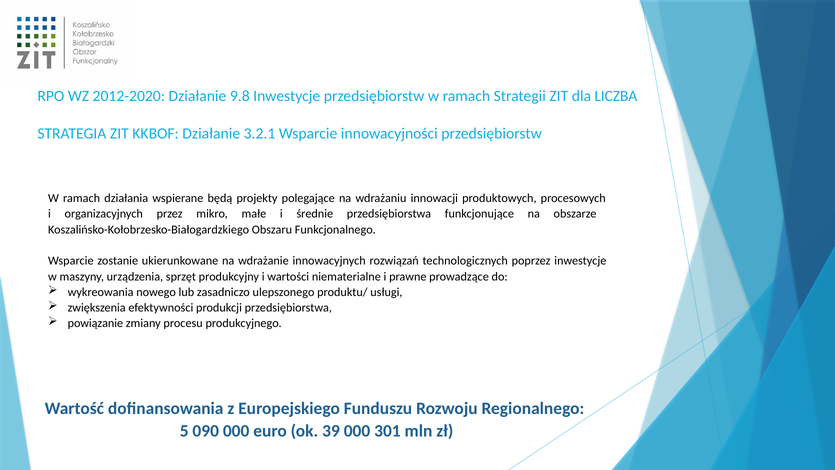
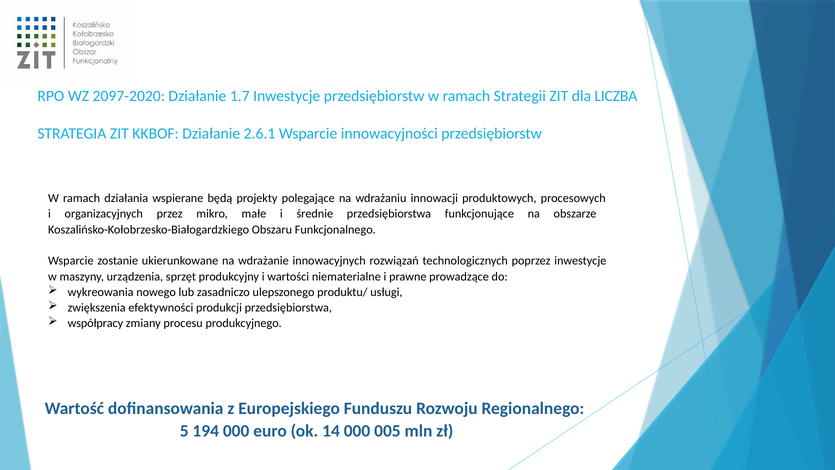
2012-2020: 2012-2020 -> 2097-2020
9.8: 9.8 -> 1.7
3.2.1: 3.2.1 -> 2.6.1
powiązanie: powiązanie -> współpracy
090: 090 -> 194
39: 39 -> 14
301: 301 -> 005
